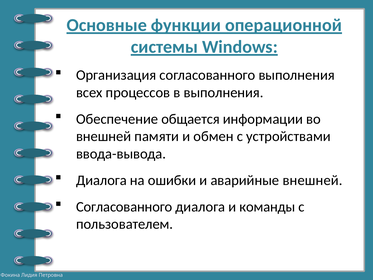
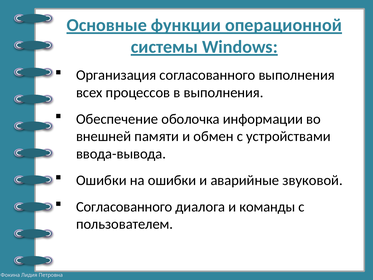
общается: общается -> оболочка
Диалога at (101, 180): Диалога -> Ошибки
аварийные внешней: внешней -> звуковой
